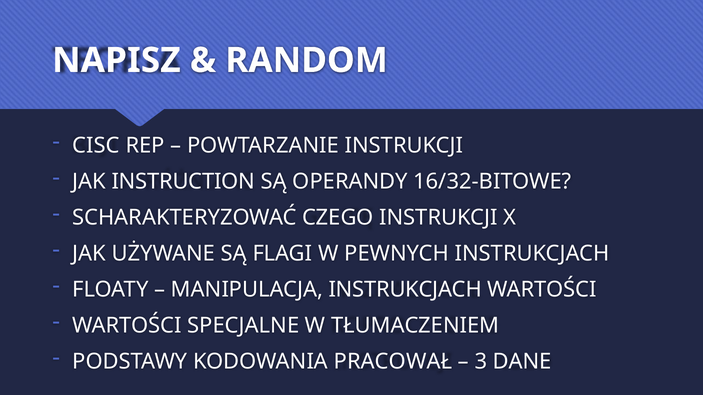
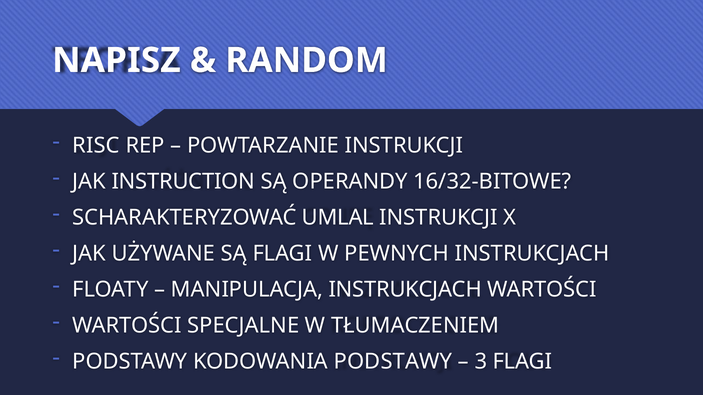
CISC: CISC -> RISC
CZEGO: CZEGO -> UMLAL
KODOWANIA PRACOWAŁ: PRACOWAŁ -> PODSTAWY
3 DANE: DANE -> FLAGI
